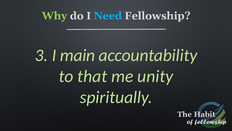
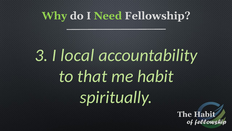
Need colour: light blue -> light green
main: main -> local
unity: unity -> habit
